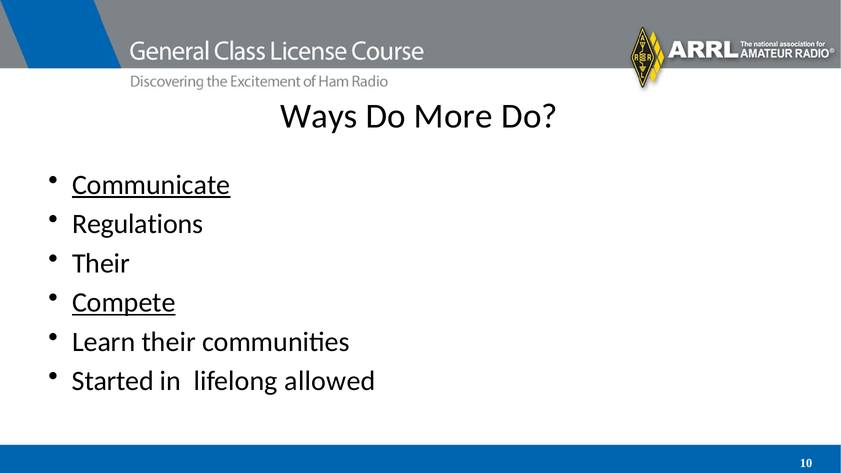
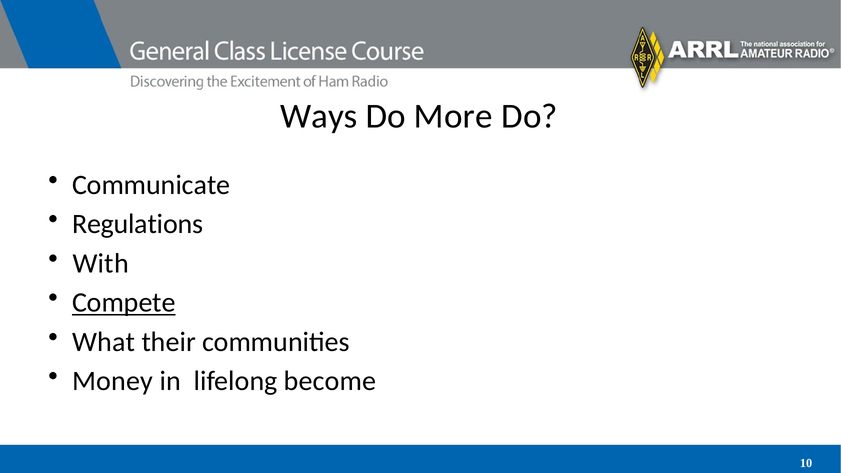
Communicate underline: present -> none
Their at (101, 263): Their -> With
Learn: Learn -> What
Started: Started -> Money
allowed: allowed -> become
